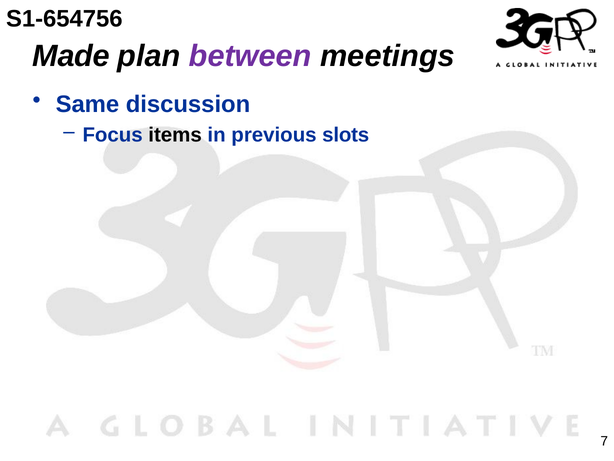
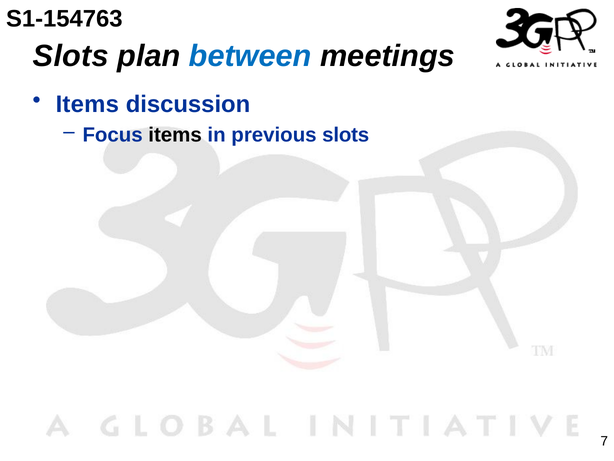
S1-654756: S1-654756 -> S1-154763
Made at (71, 56): Made -> Slots
between colour: purple -> blue
Same at (87, 104): Same -> Items
